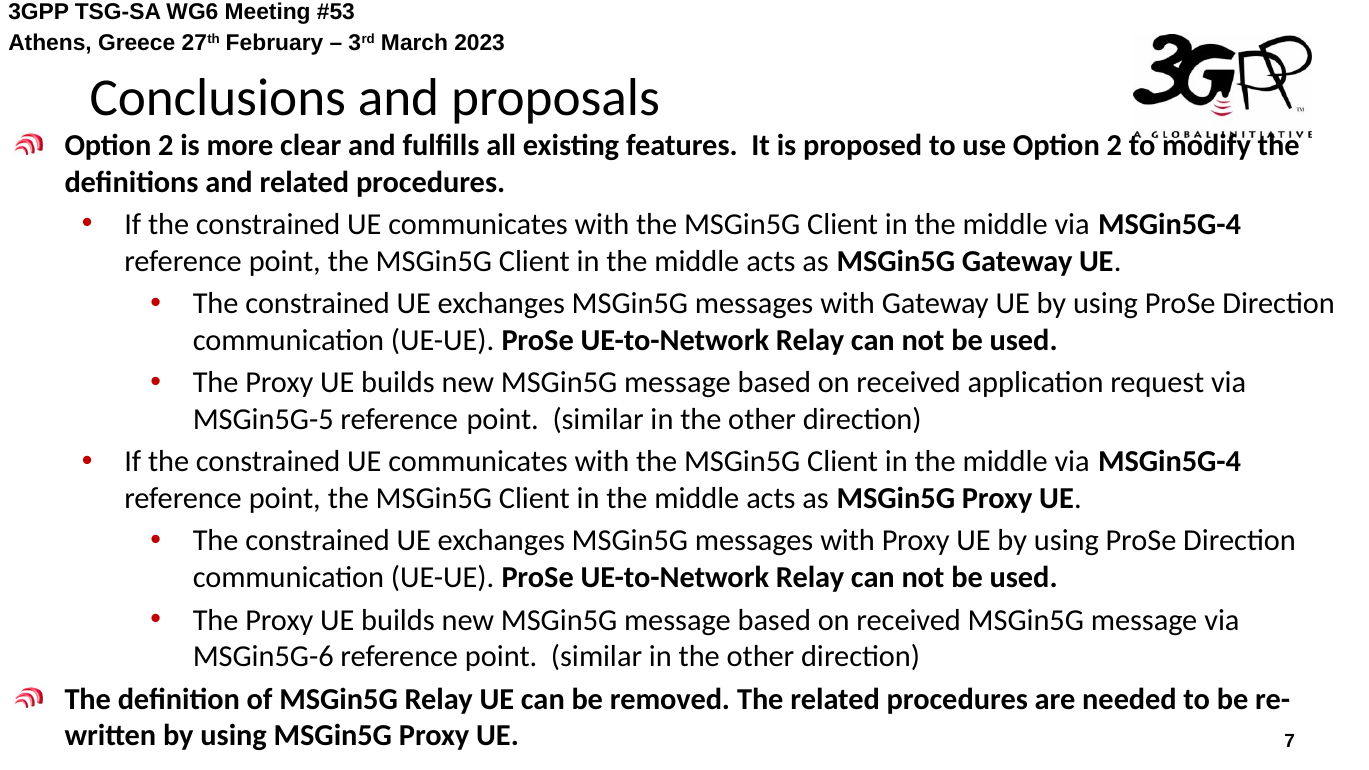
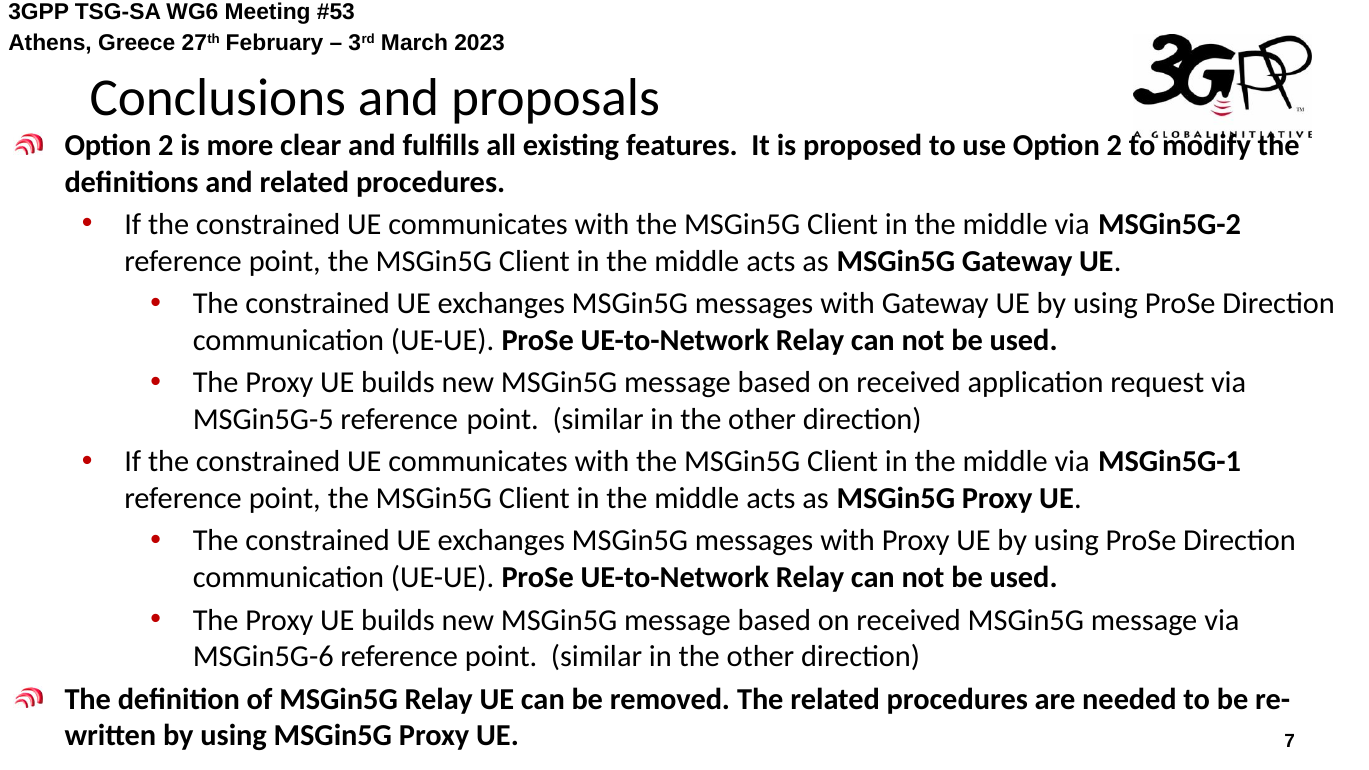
MSGin5G-4 at (1170, 225): MSGin5G-4 -> MSGin5G-2
MSGin5G-4 at (1170, 462): MSGin5G-4 -> MSGin5G-1
